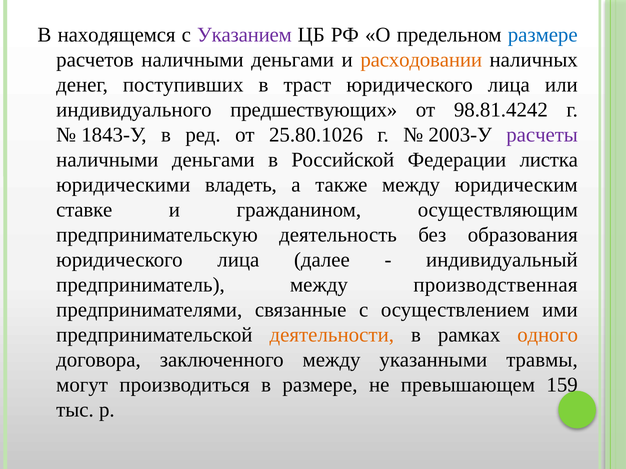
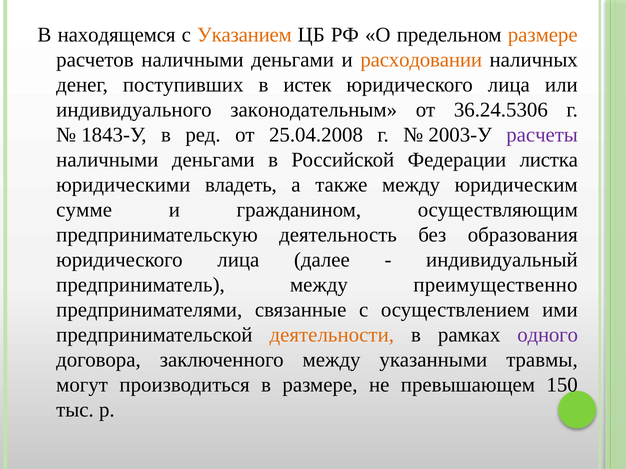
Указанием colour: purple -> orange
размере at (543, 35) colour: blue -> orange
траст: траст -> истек
предшествующих: предшествующих -> законодательным
98.81.4242: 98.81.4242 -> 36.24.5306
25.80.1026: 25.80.1026 -> 25.04.2008
ставке: ставке -> сумме
производственная: производственная -> преимущественно
одного colour: orange -> purple
159: 159 -> 150
